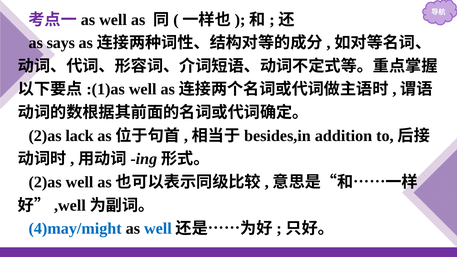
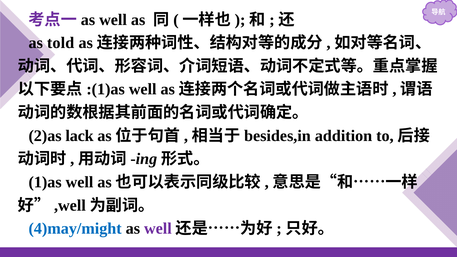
says: says -> told
2)as at (45, 182): 2)as -> 1)as
well at (158, 229) colour: blue -> purple
